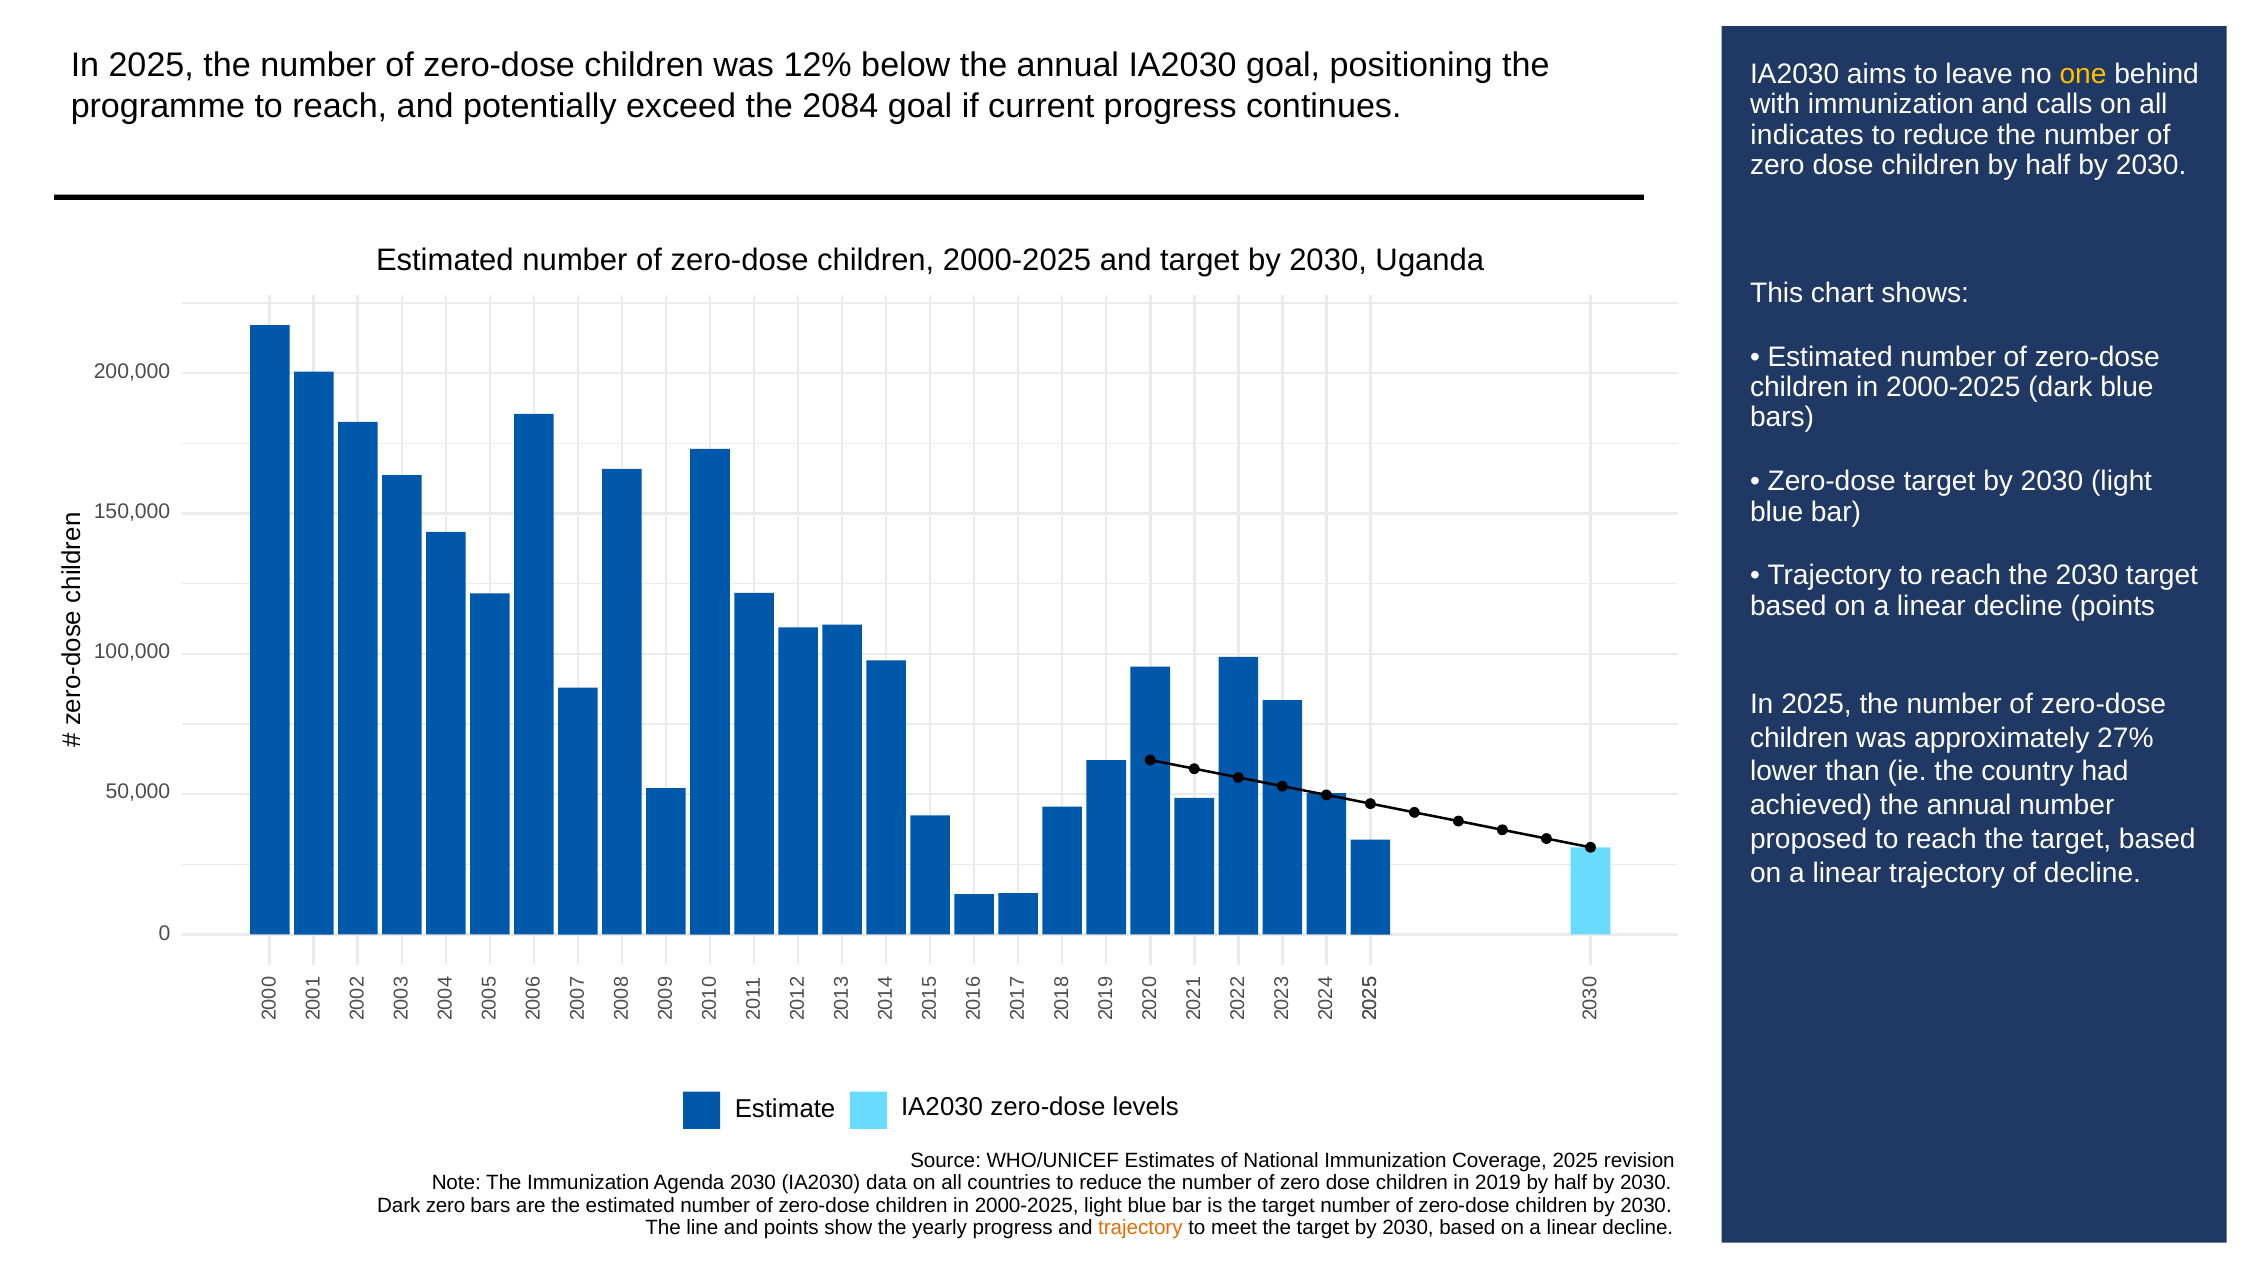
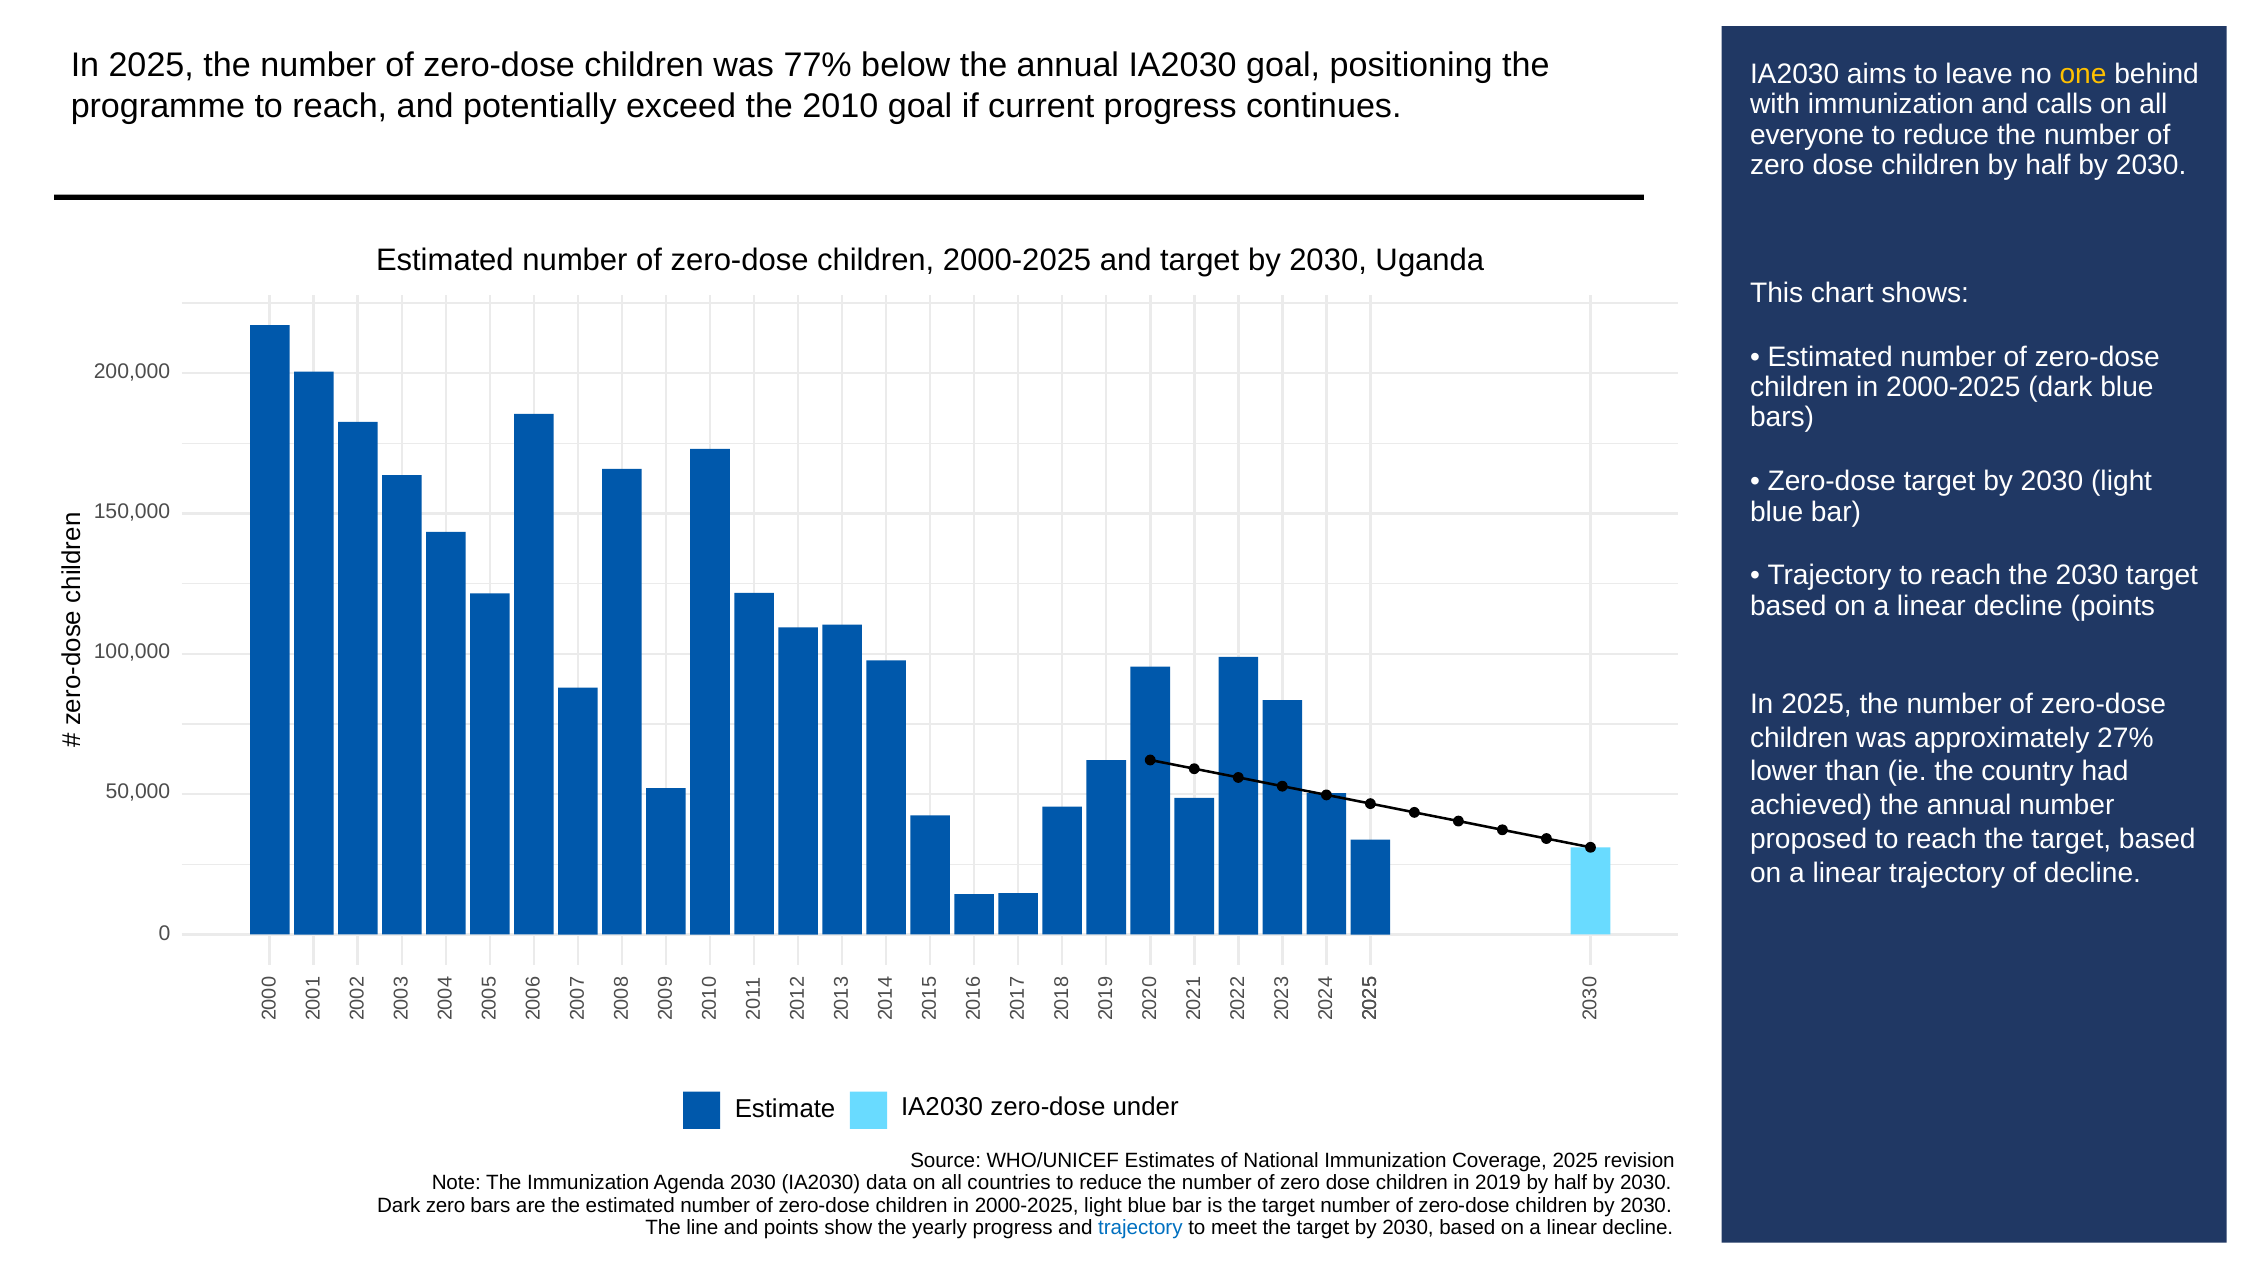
12%: 12% -> 77%
2084: 2084 -> 2010
indicates: indicates -> everyone
levels: levels -> under
trajectory at (1140, 1227) colour: orange -> blue
